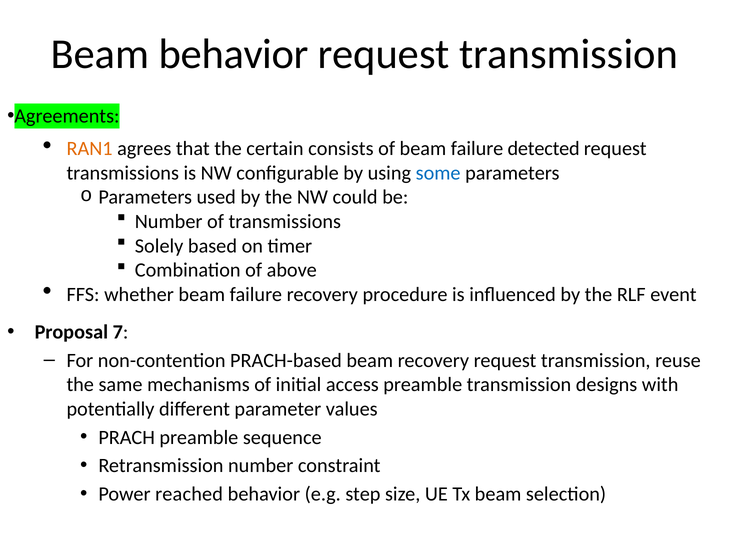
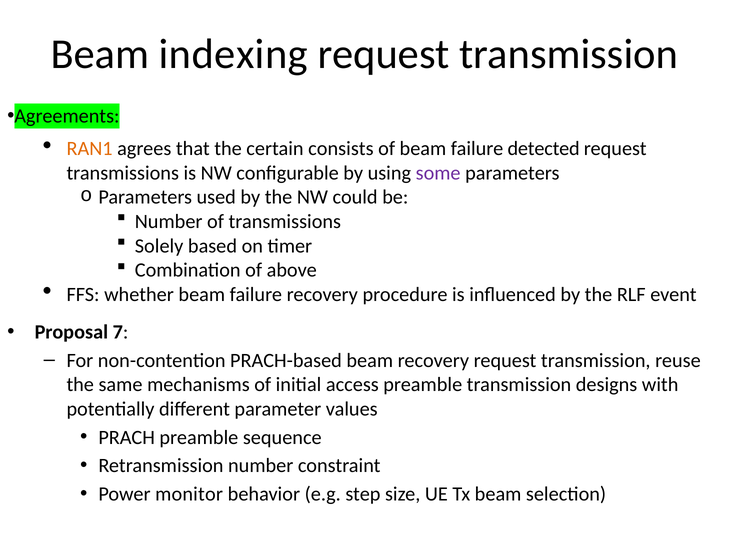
Beam behavior: behavior -> indexing
some colour: blue -> purple
reached: reached -> monitor
